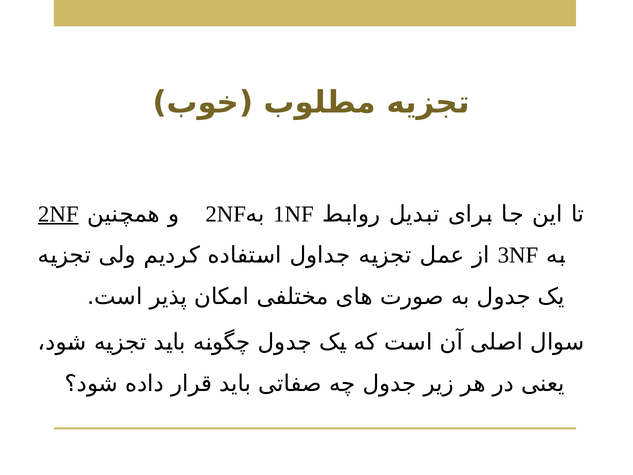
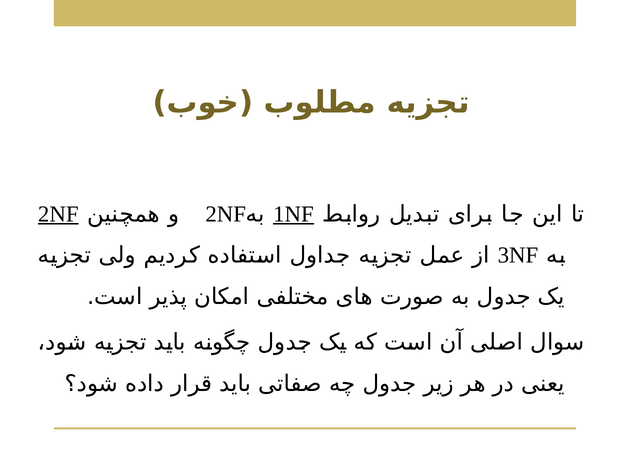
1NF underline: none -> present
